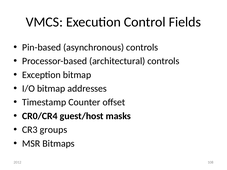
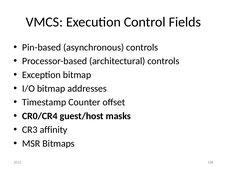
groups: groups -> affinity
